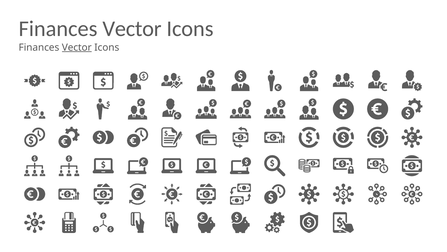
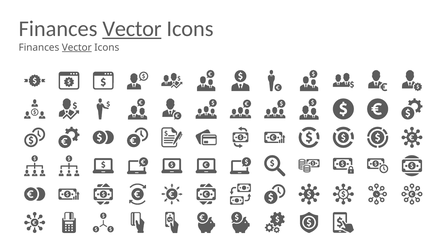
Vector at (132, 29) underline: none -> present
